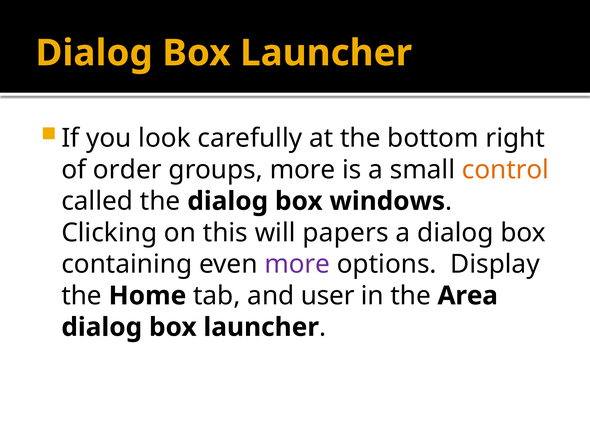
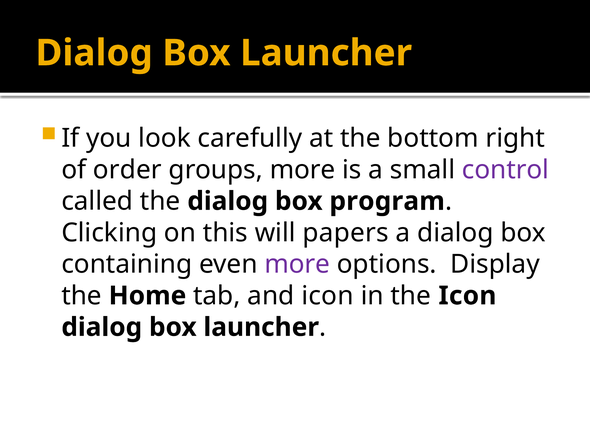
control colour: orange -> purple
windows: windows -> program
and user: user -> icon
the Area: Area -> Icon
